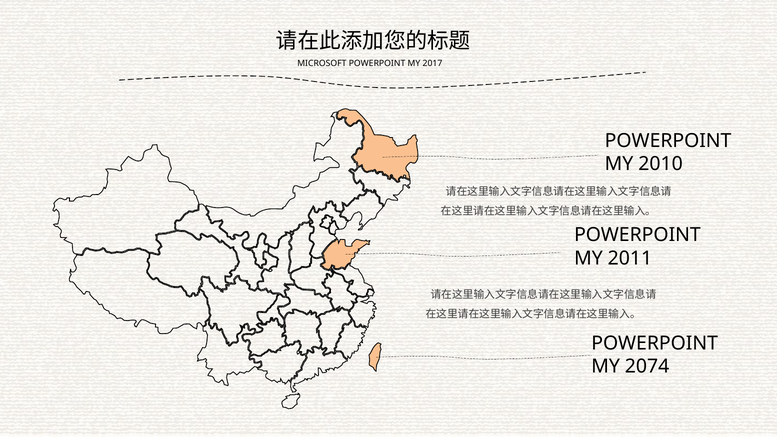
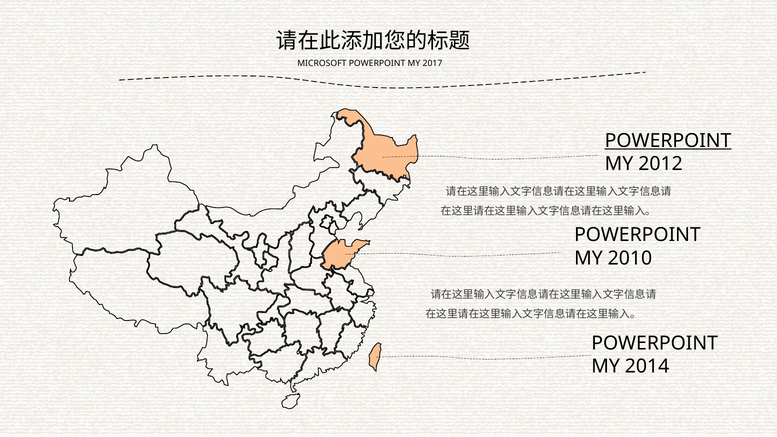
POWERPOINT at (668, 141) underline: none -> present
2010: 2010 -> 2012
2011: 2011 -> 2010
2074: 2074 -> 2014
